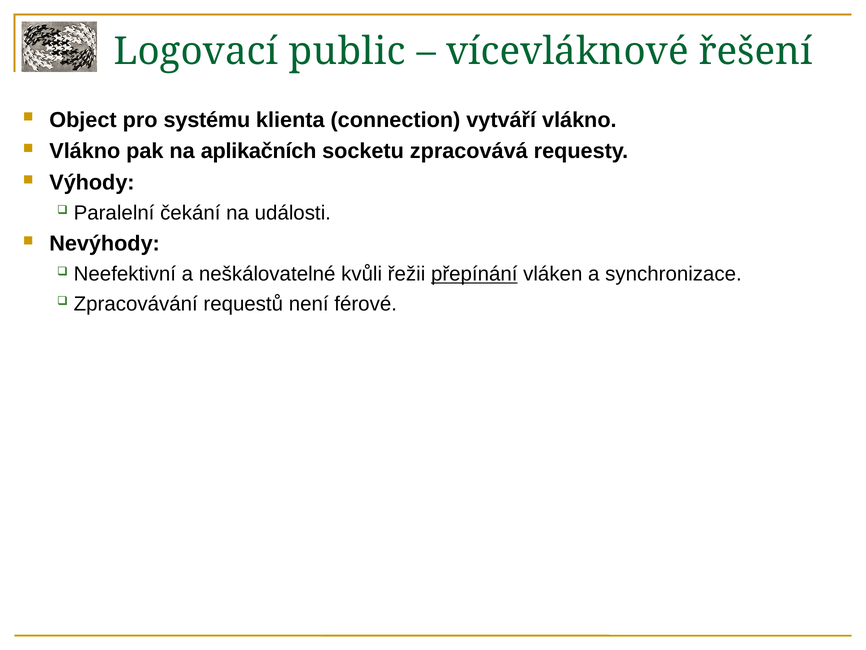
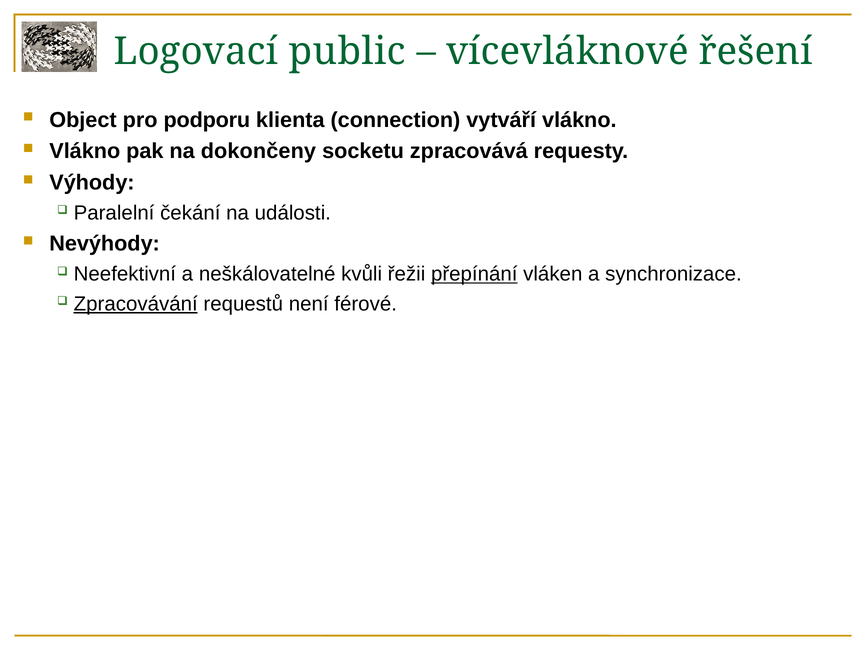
systému: systému -> podporu
aplikačních: aplikačních -> dokončeny
Zpracovávání underline: none -> present
